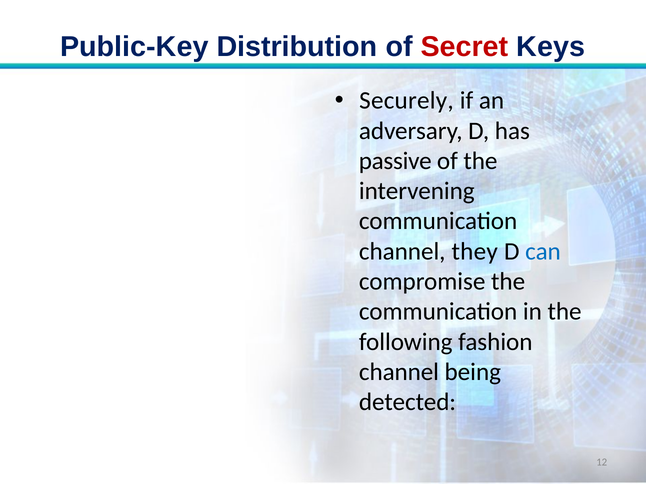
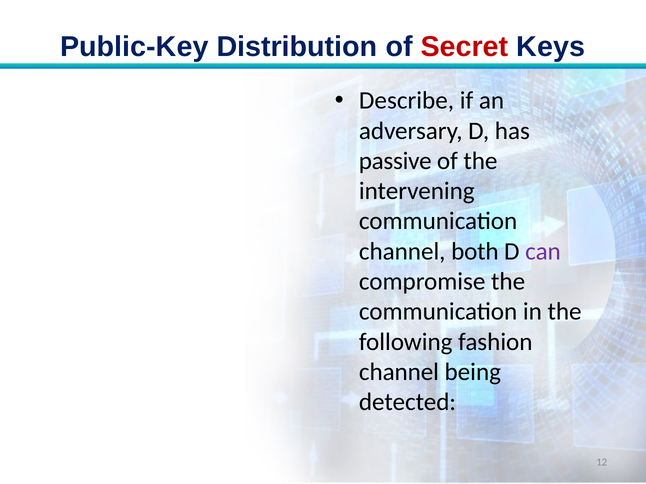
Securely: Securely -> Describe
they: they -> both
can colour: blue -> purple
